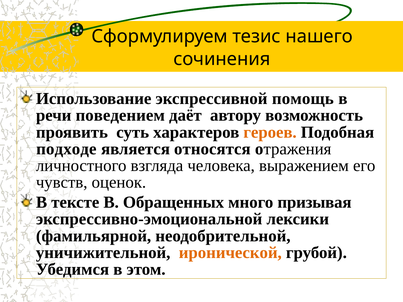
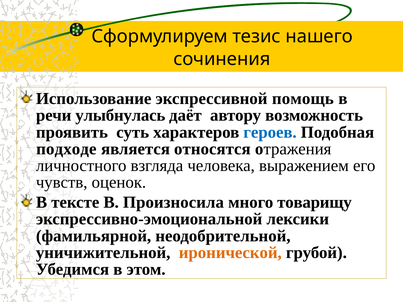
поведением: поведением -> улыбнулась
героев colour: orange -> blue
Обращенных: Обращенных -> Произносила
призывая: призывая -> товарищу
